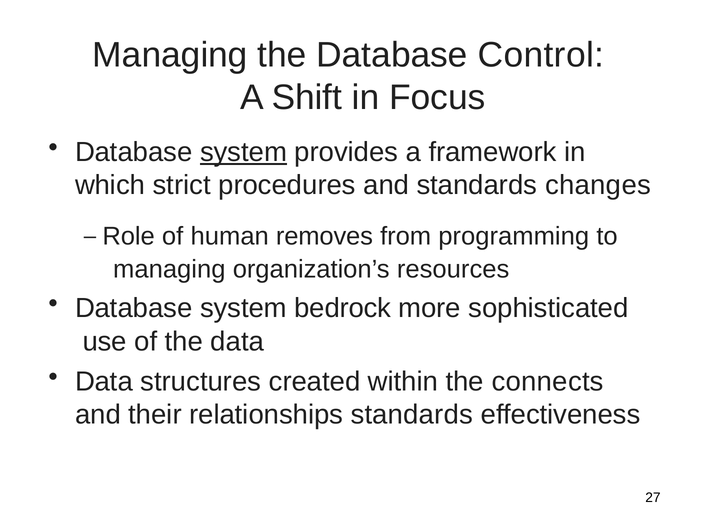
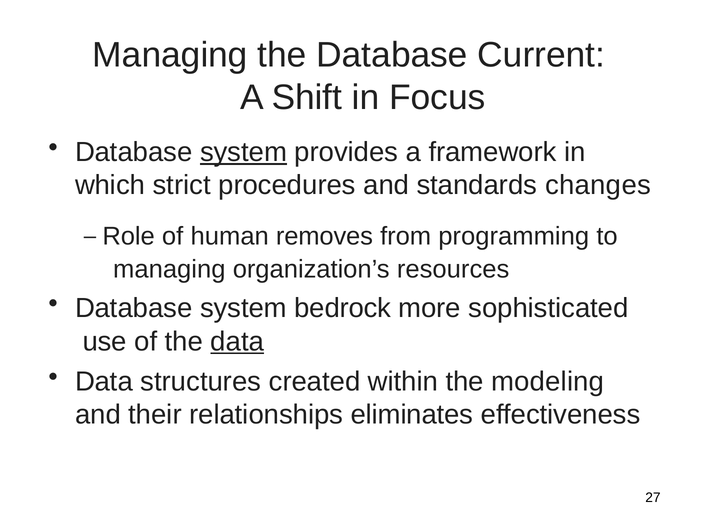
Control: Control -> Current
data at (237, 341) underline: none -> present
connects: connects -> modeling
relationships standards: standards -> eliminates
